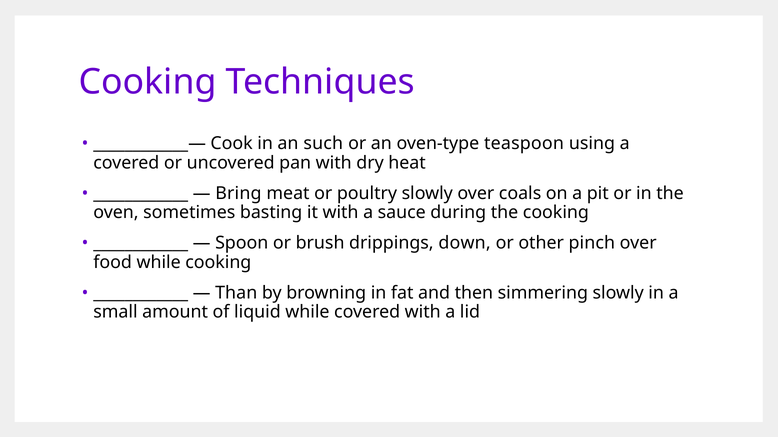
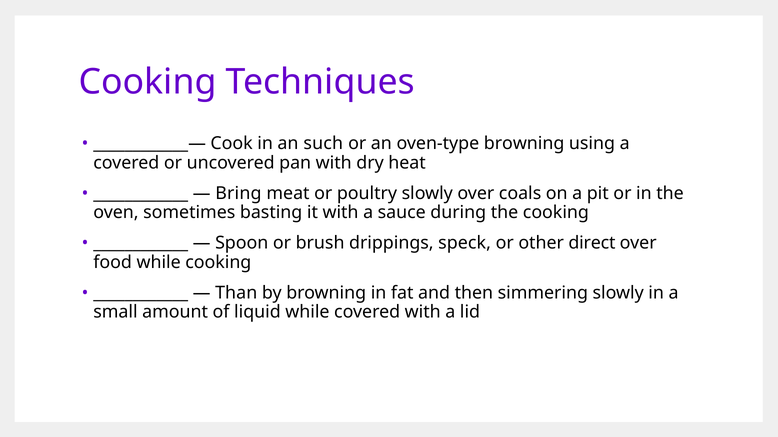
oven-type teaspoon: teaspoon -> browning
down: down -> speck
pinch: pinch -> direct
